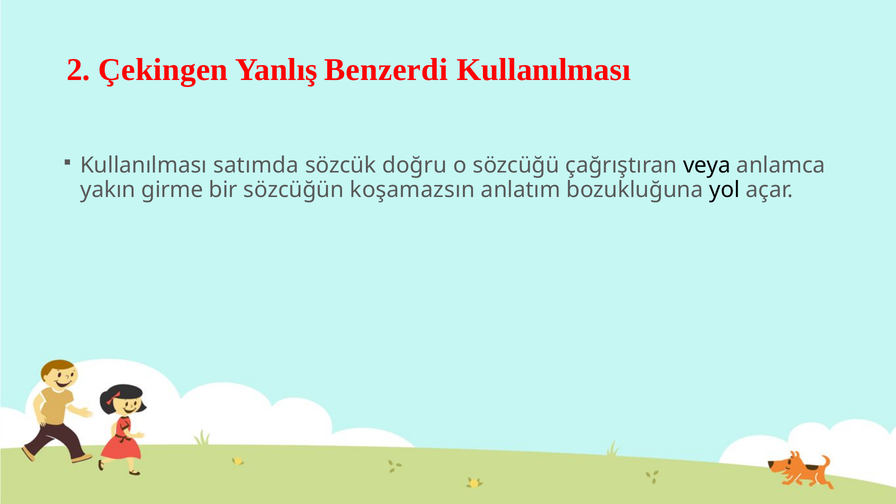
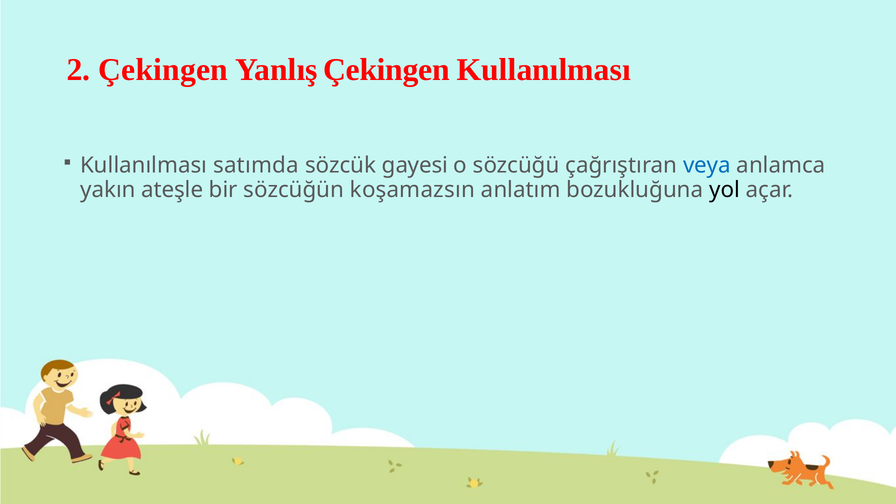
Yanlış Benzerdi: Benzerdi -> Çekingen
doğru: doğru -> gayesi
veya colour: black -> blue
girme: girme -> ateşle
